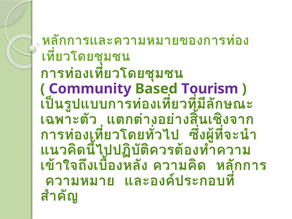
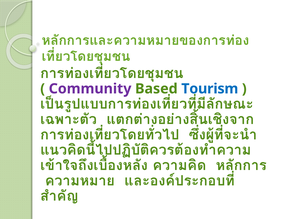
Tourism colour: purple -> blue
